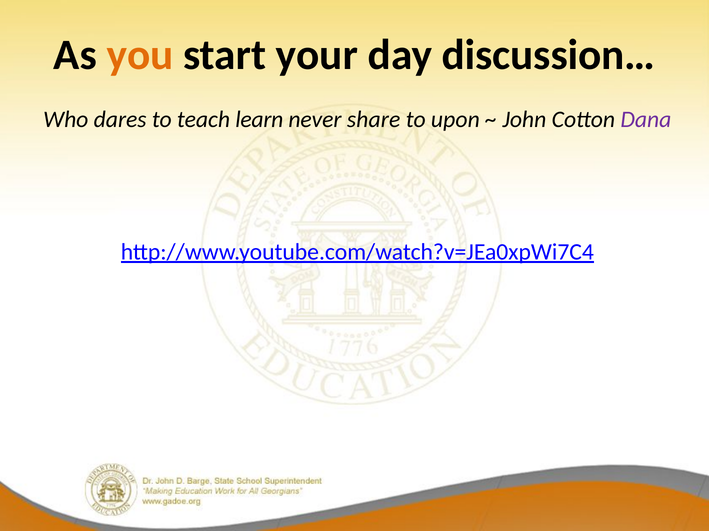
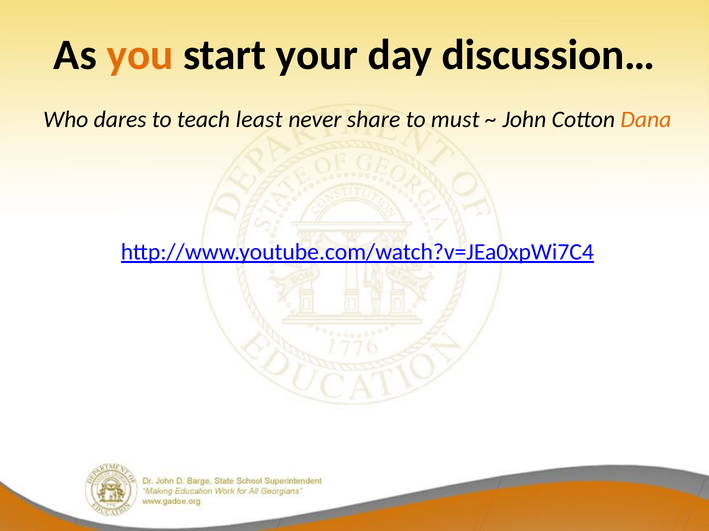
learn: learn -> least
upon: upon -> must
Dana colour: purple -> orange
